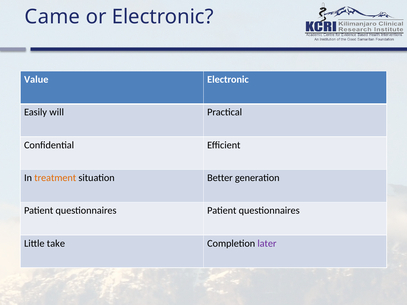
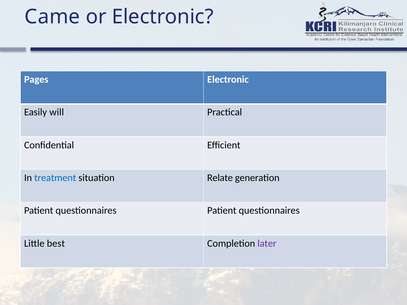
Value: Value -> Pages
treatment colour: orange -> blue
Better: Better -> Relate
take: take -> best
